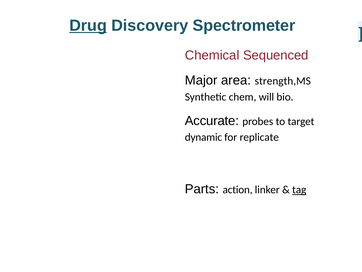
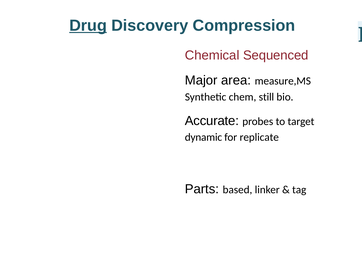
Spectrometer: Spectrometer -> Compression
strength,MS: strength,MS -> measure,MS
will: will -> still
action: action -> based
tag underline: present -> none
